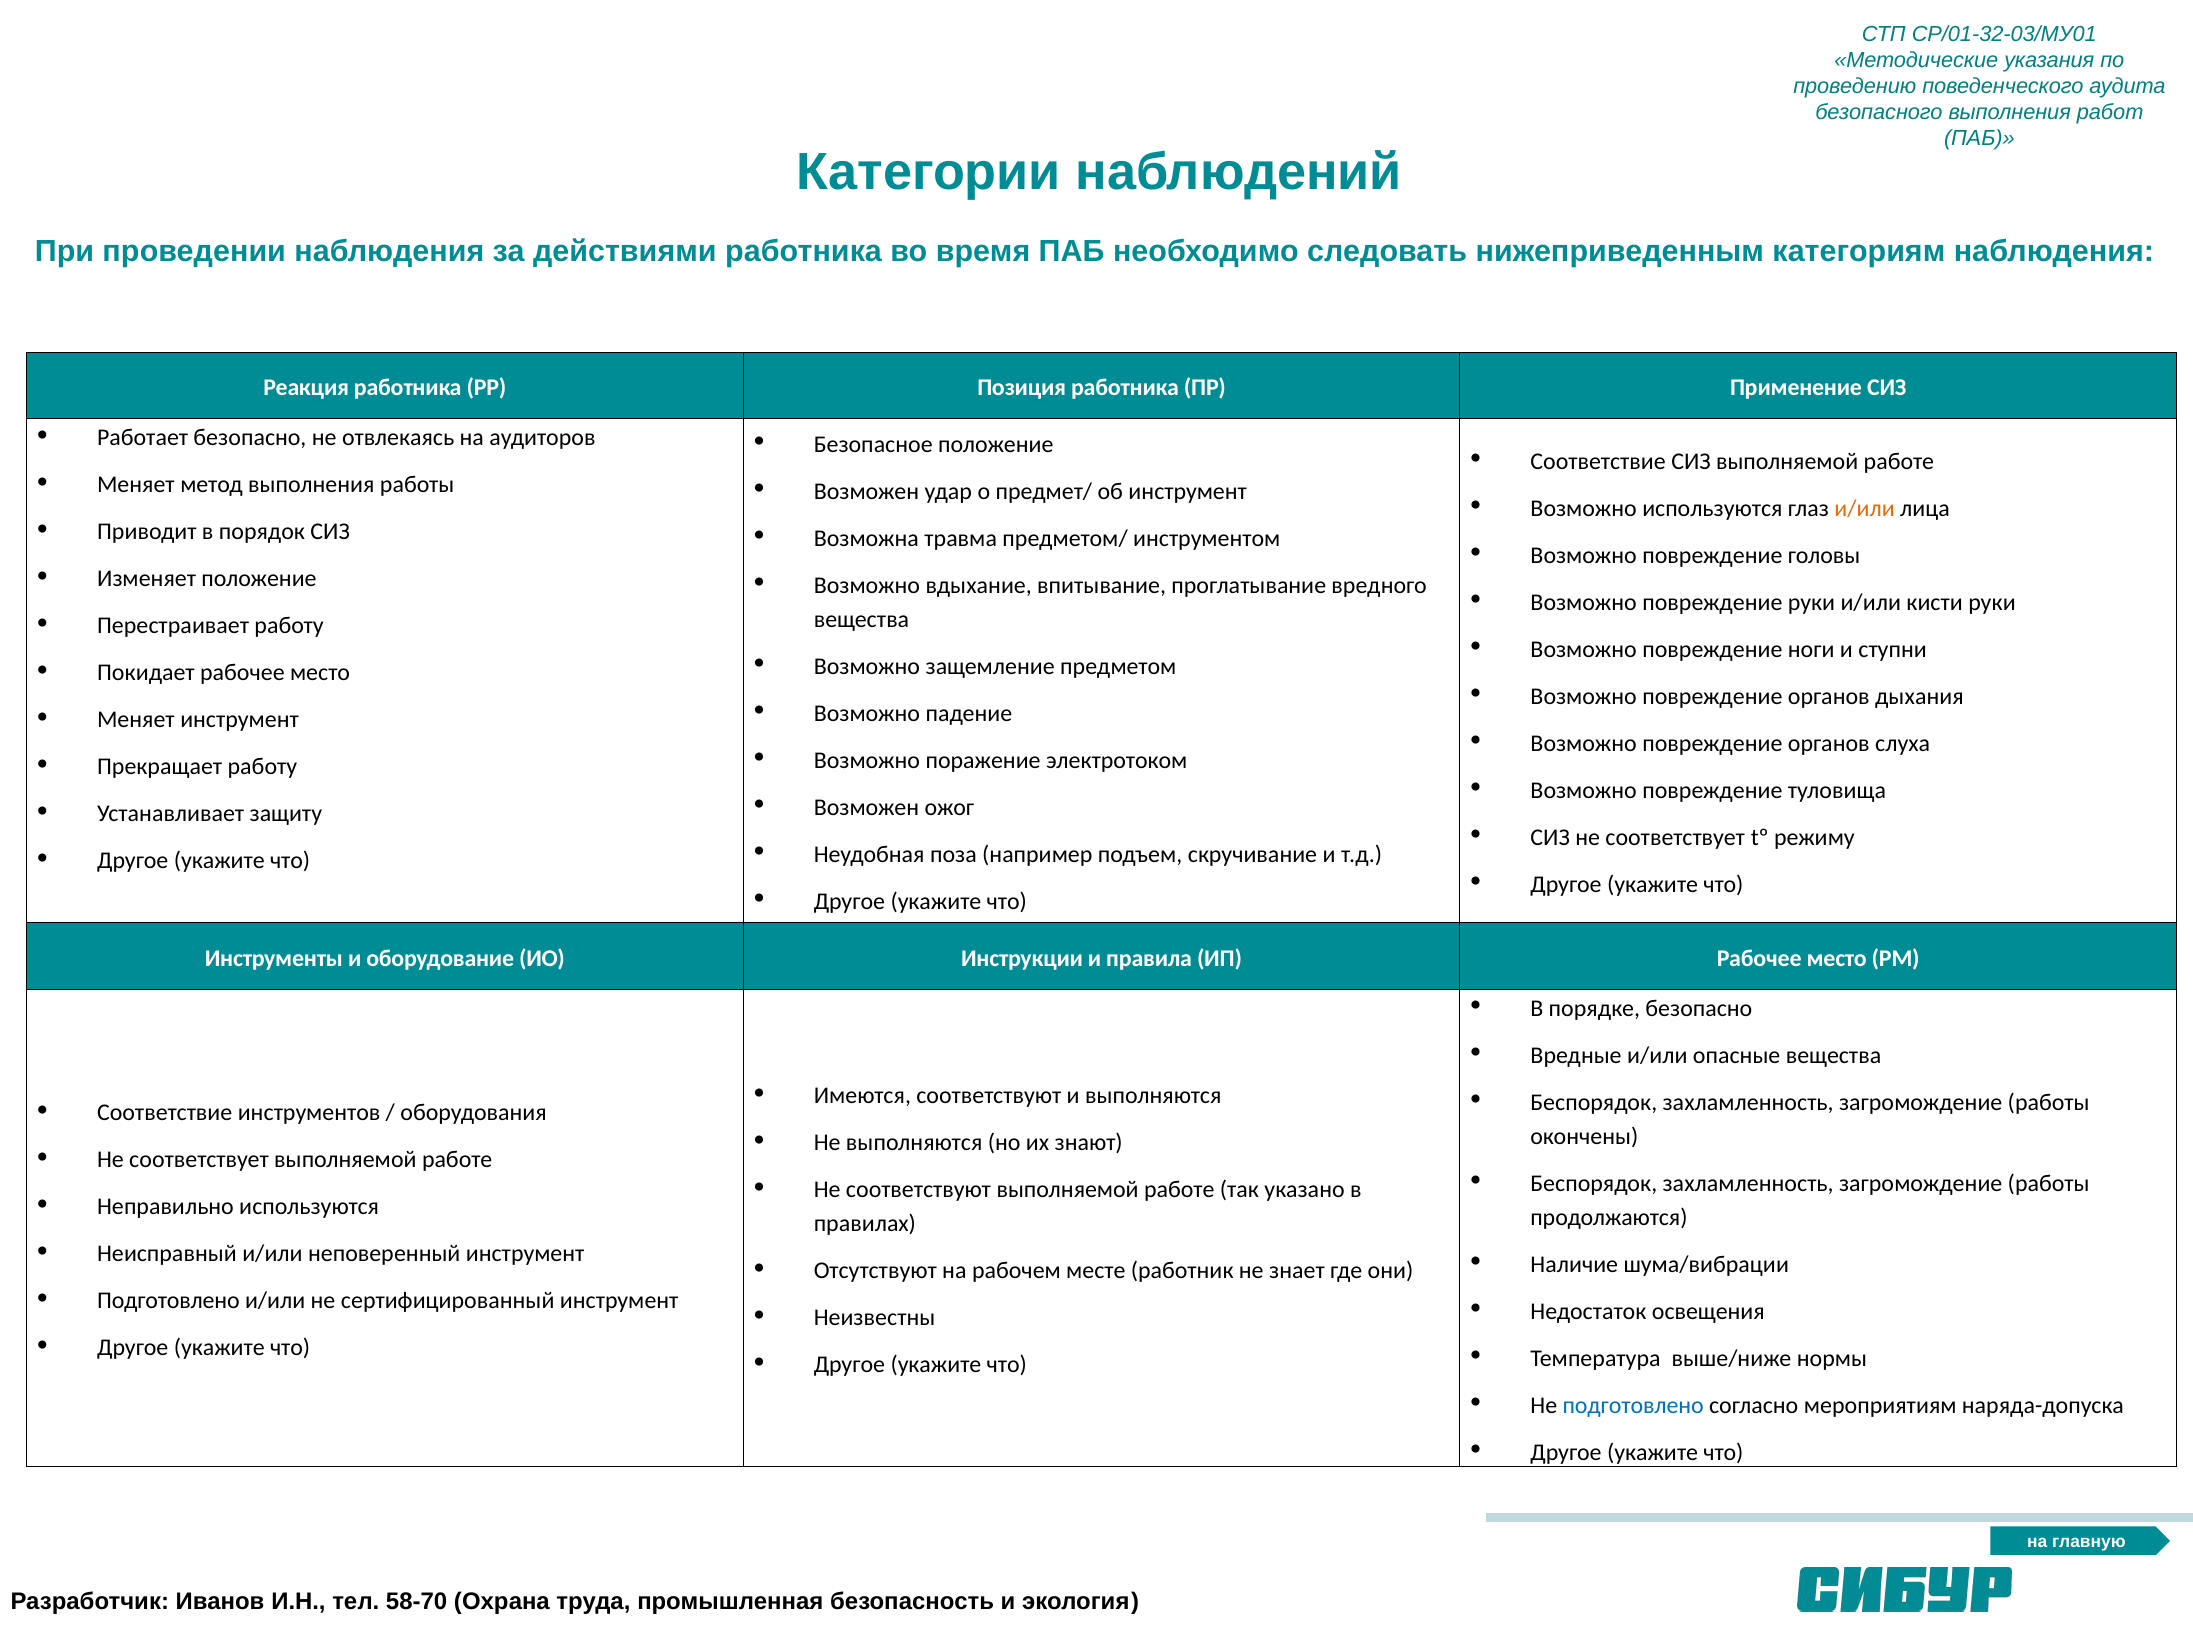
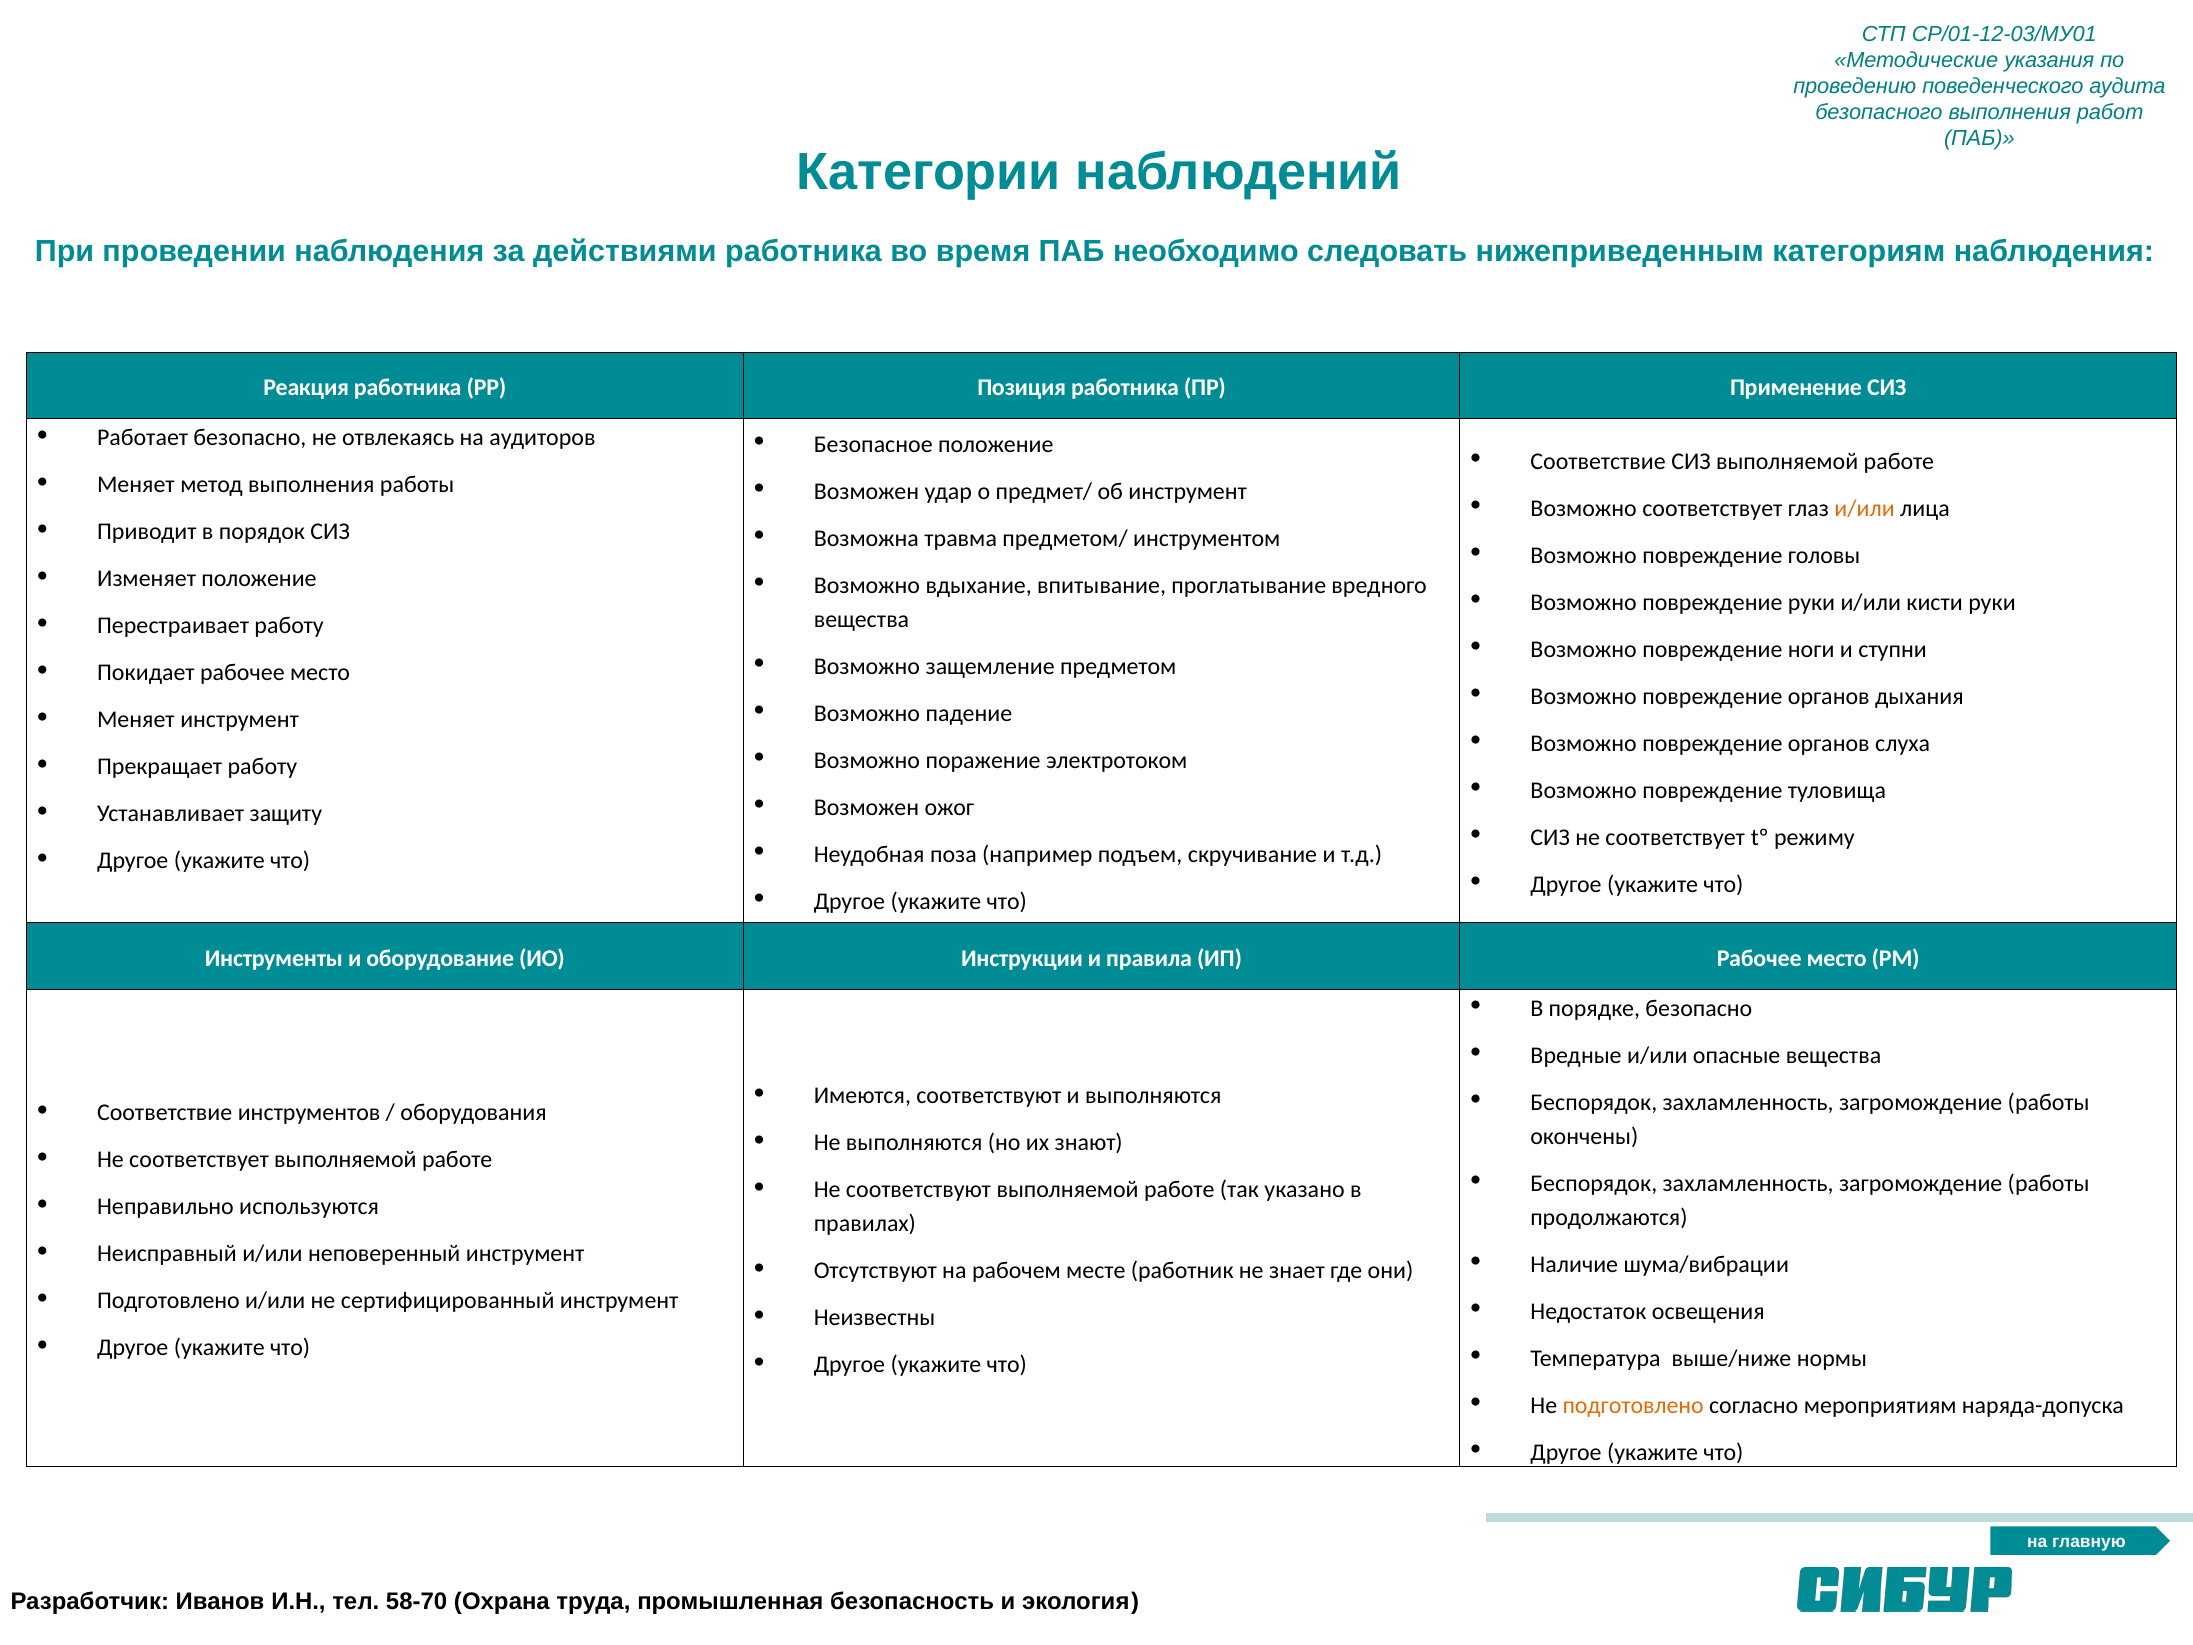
СР/01-32-03/МУ01: СР/01-32-03/МУ01 -> СР/01-12-03/МУ01
Возможно используются: используются -> соответствует
подготовлено at (1633, 1405) colour: blue -> orange
